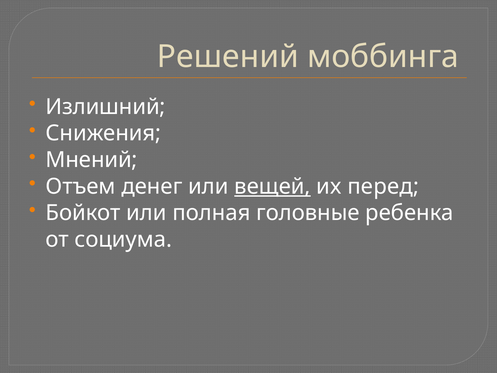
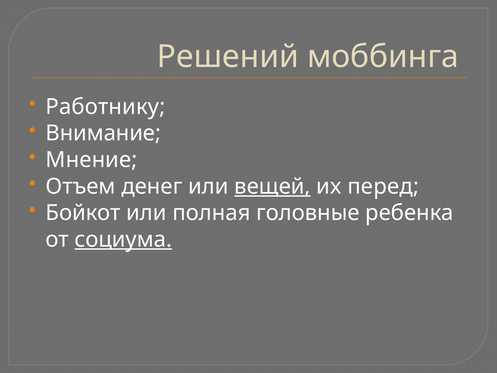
Излишний: Излишний -> Работнику
Снижения: Снижения -> Внимание
Мнений: Мнений -> Мнение
социума underline: none -> present
